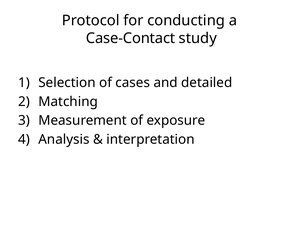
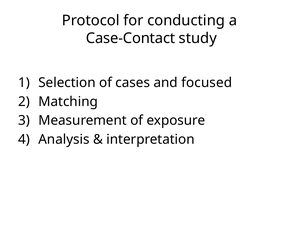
detailed: detailed -> focused
